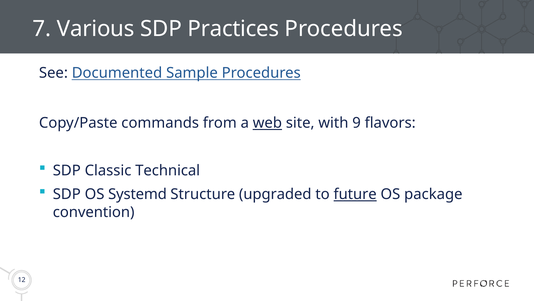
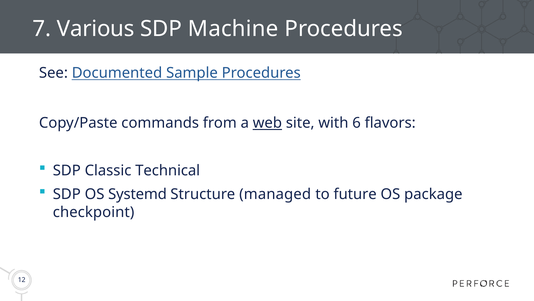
Practices: Practices -> Machine
9: 9 -> 6
upgraded: upgraded -> managed
future underline: present -> none
convention: convention -> checkpoint
